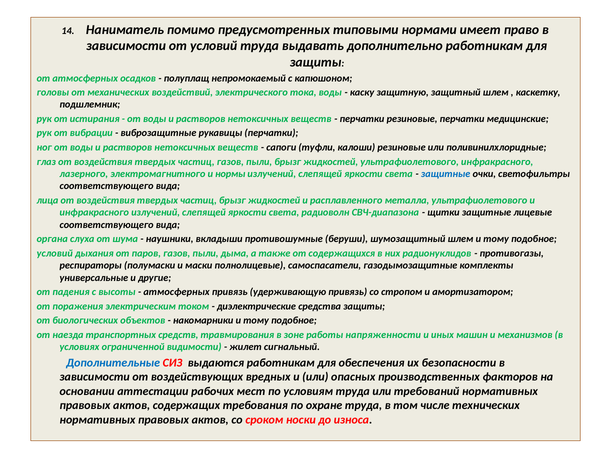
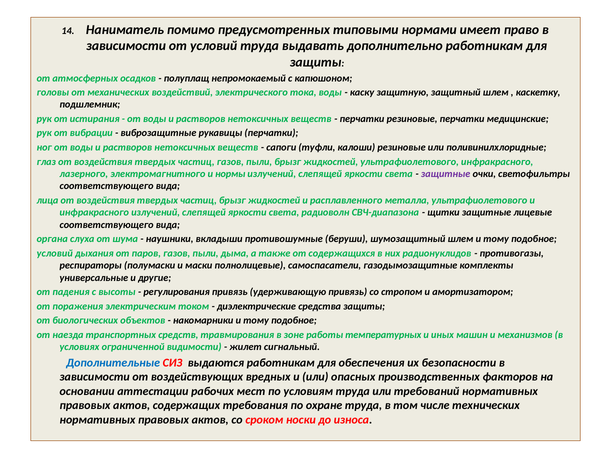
защитные at (446, 174) colour: blue -> purple
атмосферных at (177, 292): атмосферных -> регулирования
напряженности: напряженности -> температурных
